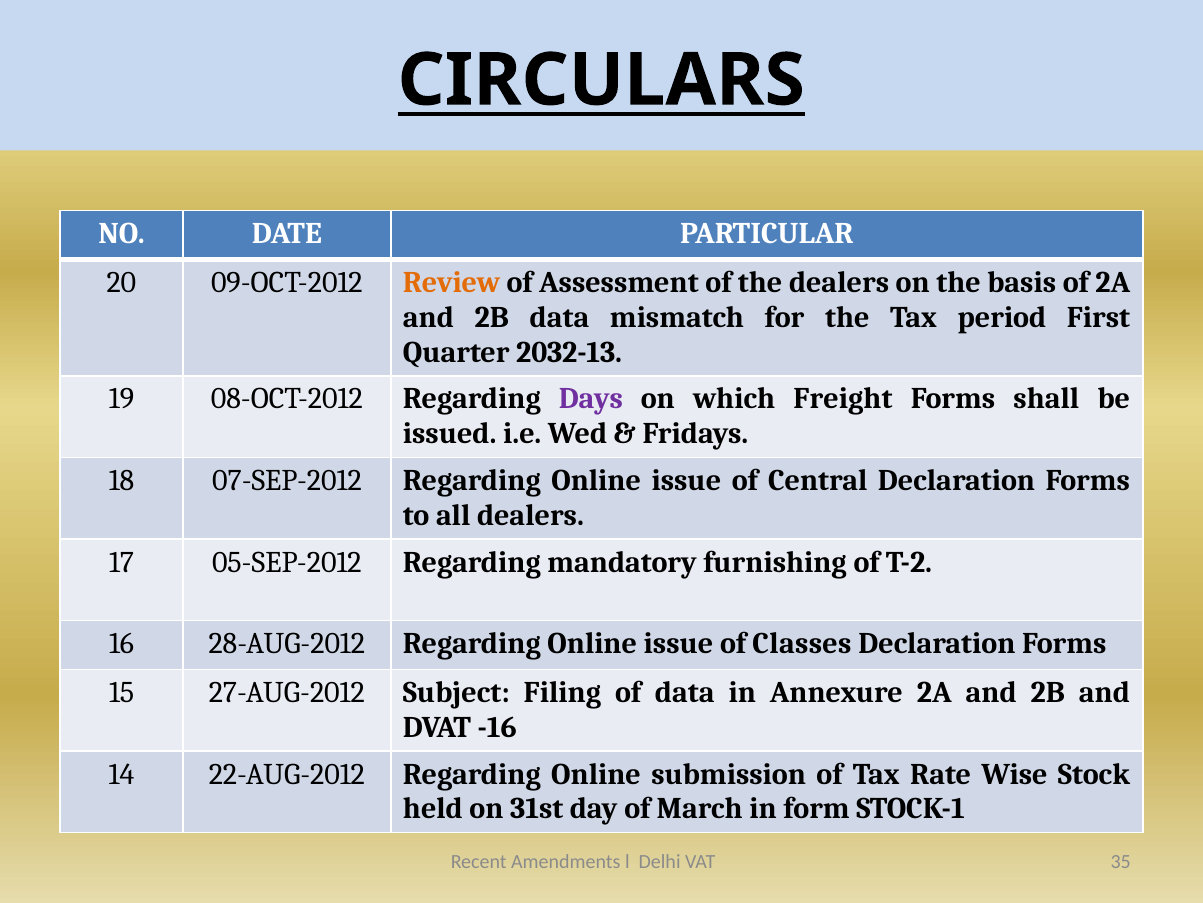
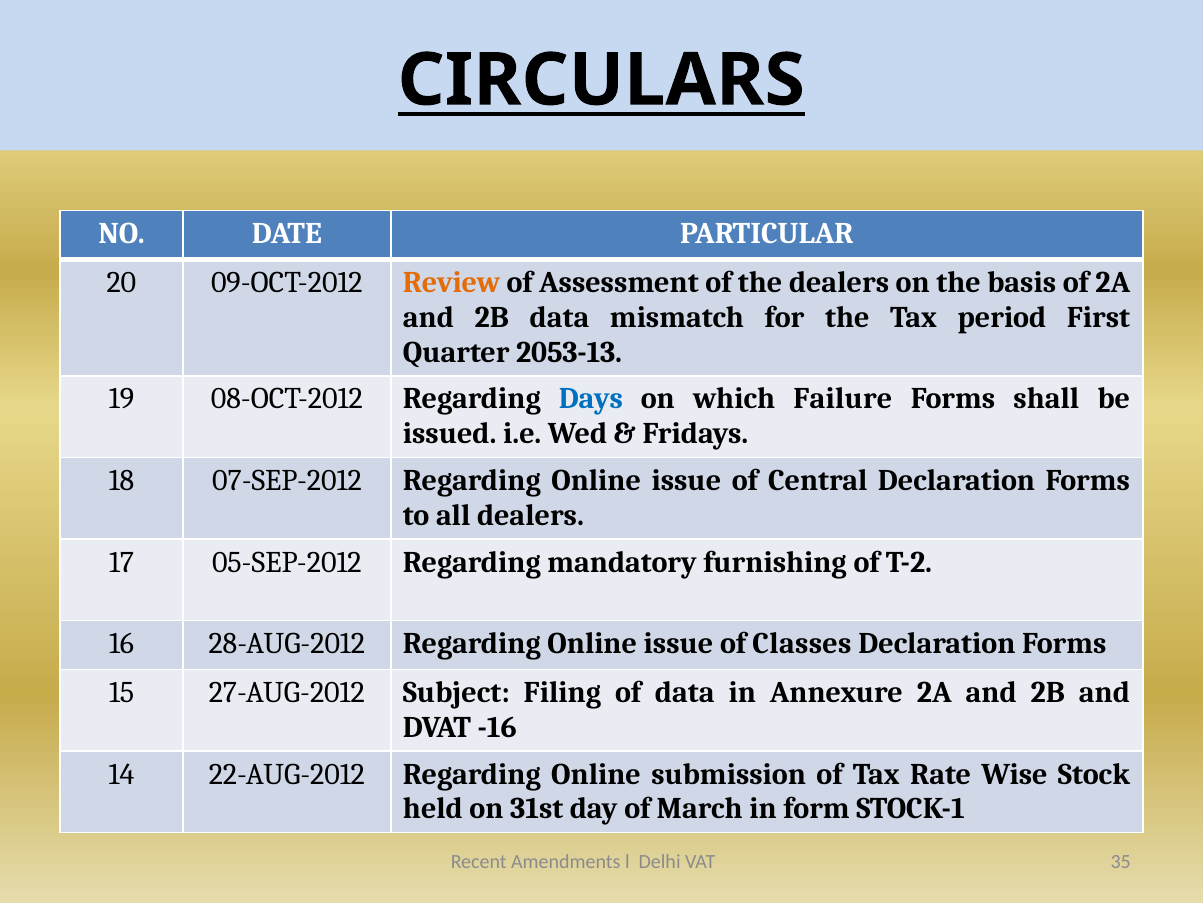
2032-13: 2032-13 -> 2053-13
Days colour: purple -> blue
Freight: Freight -> Failure
